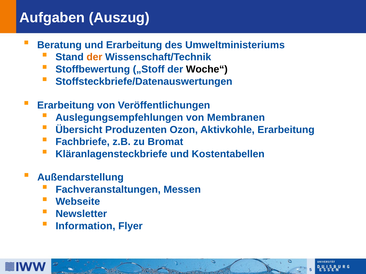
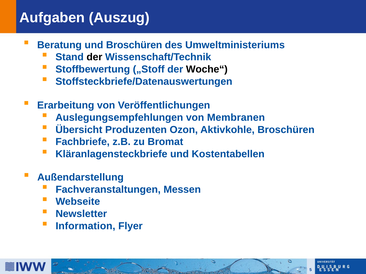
und Erarbeitung: Erarbeitung -> Broschüren
der at (94, 57) colour: orange -> black
Aktivkohle Erarbeitung: Erarbeitung -> Broschüren
